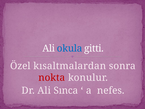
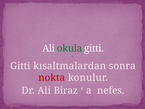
okula colour: blue -> green
Özel at (20, 66): Özel -> Gitti
Sınca: Sınca -> Biraz
